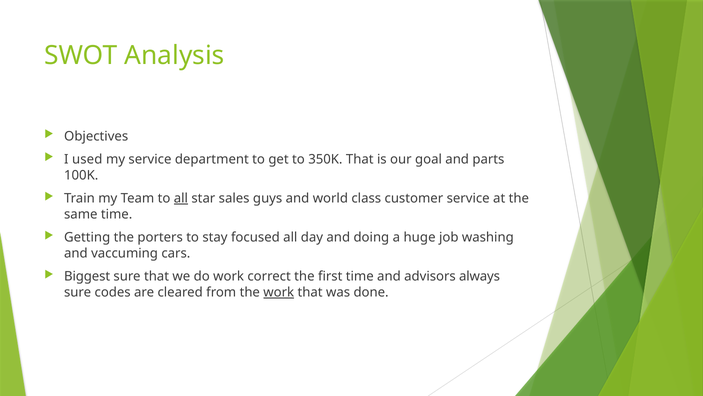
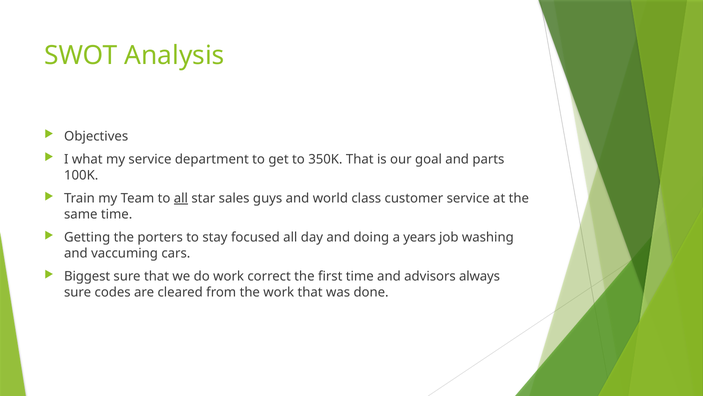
used: used -> what
huge: huge -> years
work at (279, 292) underline: present -> none
